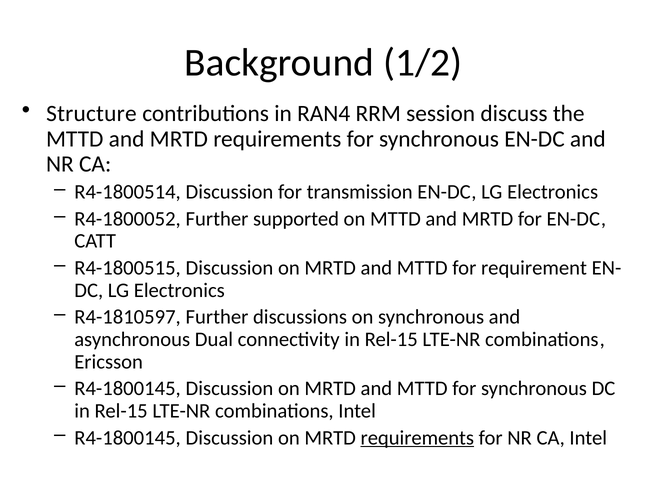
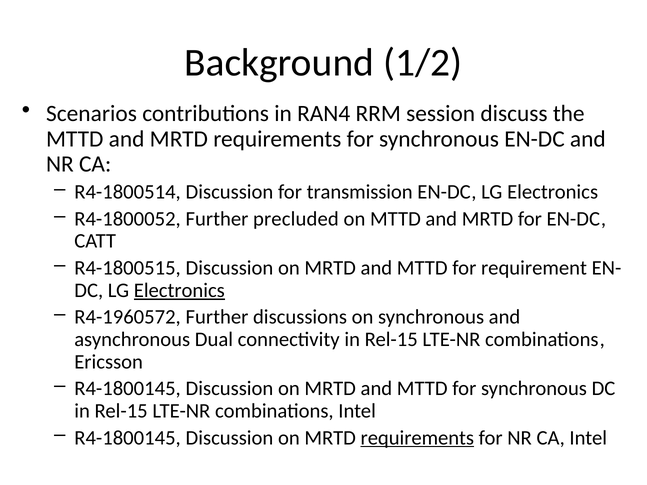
Structure: Structure -> Scenarios
supported: supported -> precluded
Electronics at (179, 290) underline: none -> present
R4-1810597: R4-1810597 -> R4-1960572
